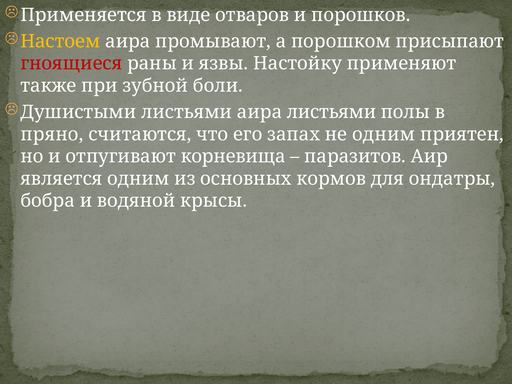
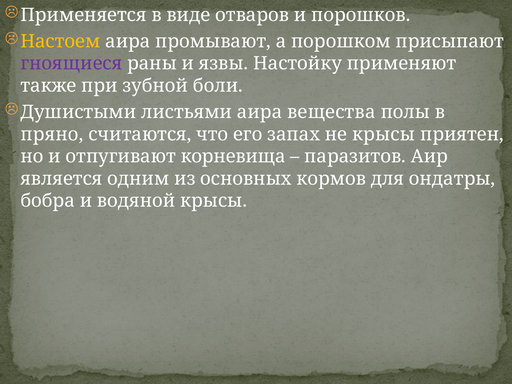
гноящиеся colour: red -> purple
аира листьями: листьями -> вещества
не одним: одним -> крысы
